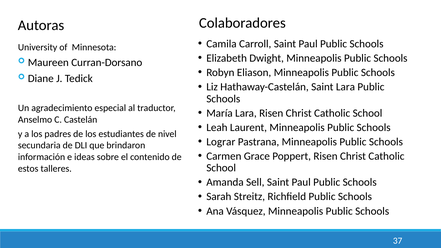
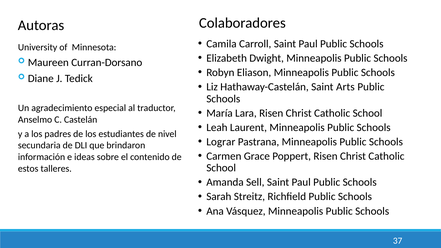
Saint Lara: Lara -> Arts
